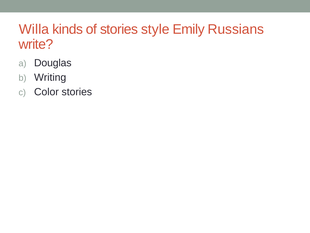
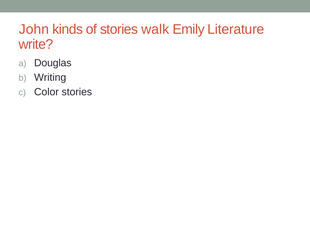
Willa: Willa -> John
style: style -> walk
Russians: Russians -> Literature
